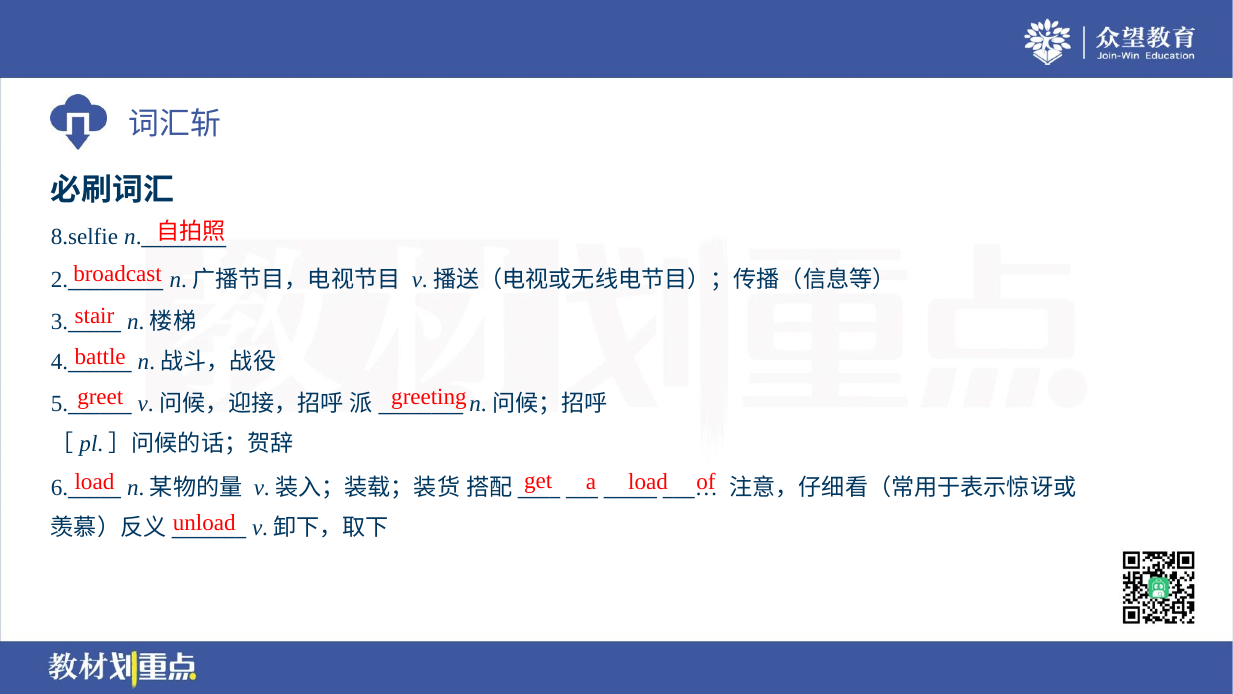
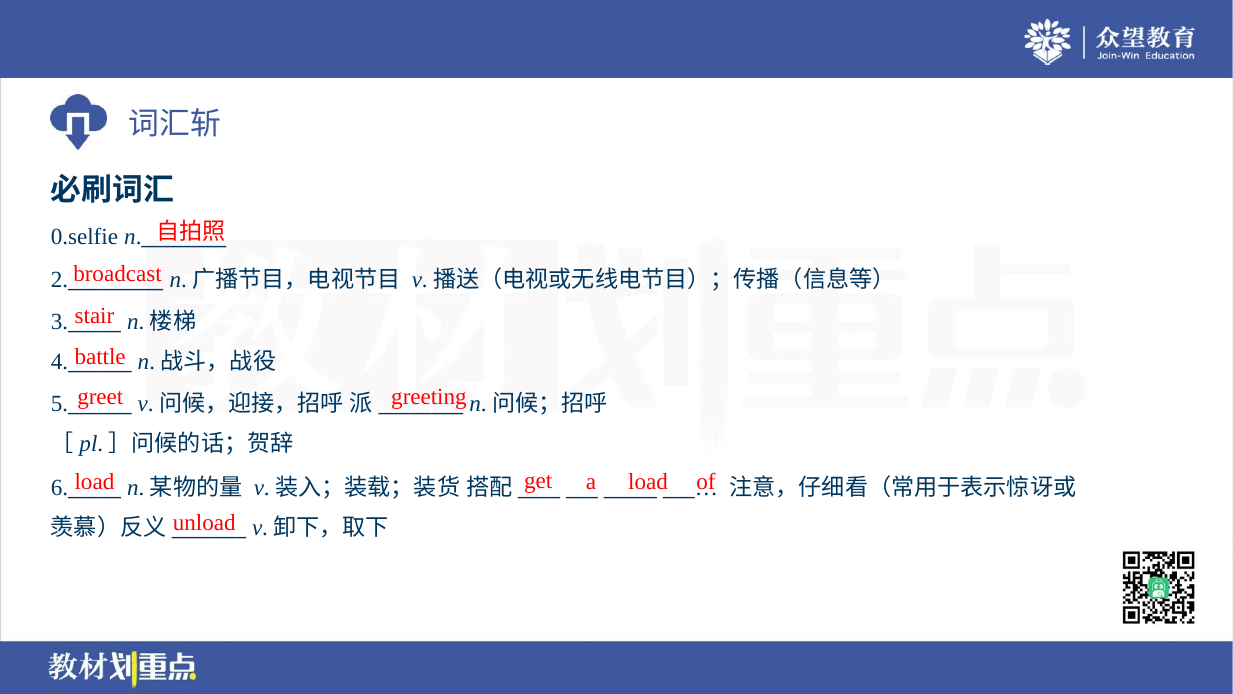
8.selfie: 8.selfie -> 0.selfie
